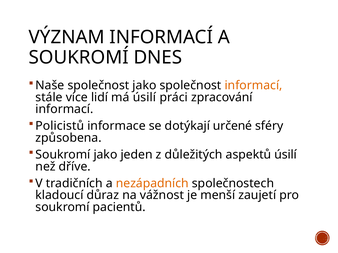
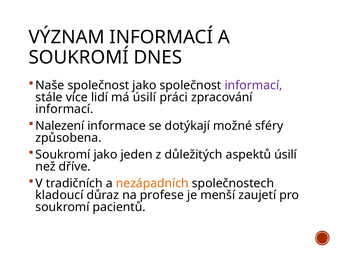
informací at (254, 86) colour: orange -> purple
Policistů: Policistů -> Nalezení
určené: určené -> možné
vážnost: vážnost -> profese
